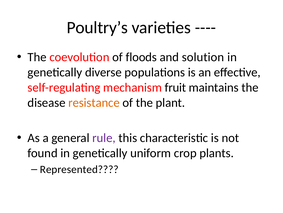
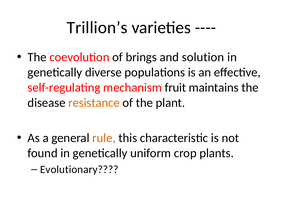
Poultry’s: Poultry’s -> Trillion’s
floods: floods -> brings
rule colour: purple -> orange
Represented: Represented -> Evolutionary
